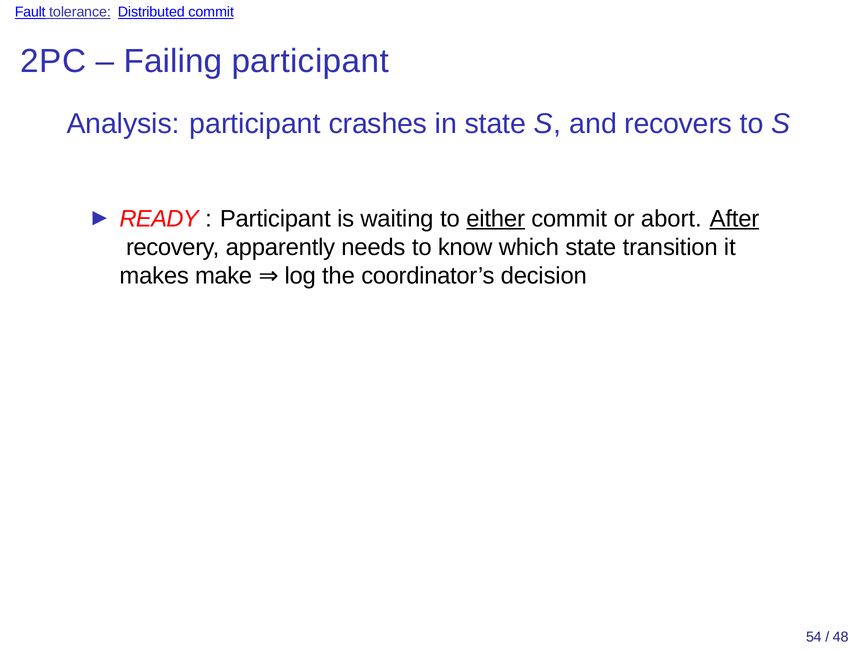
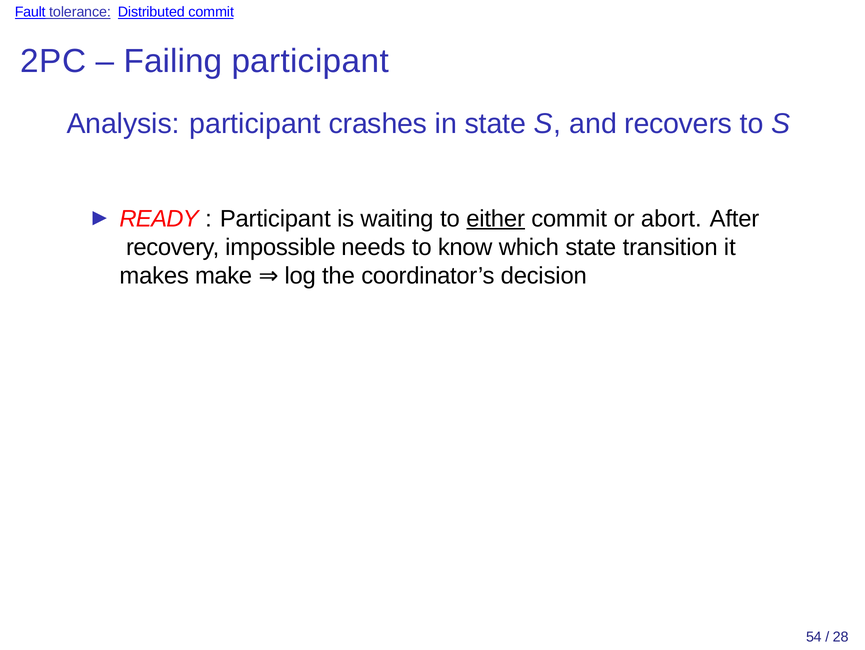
After underline: present -> none
apparently: apparently -> impossible
48: 48 -> 28
